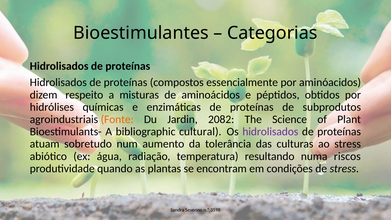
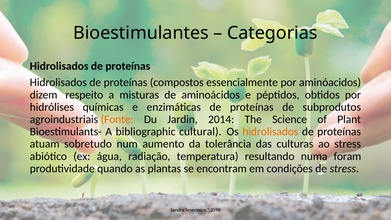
2082: 2082 -> 2014
hidrolisados at (270, 132) colour: purple -> orange
riscos: riscos -> foram
